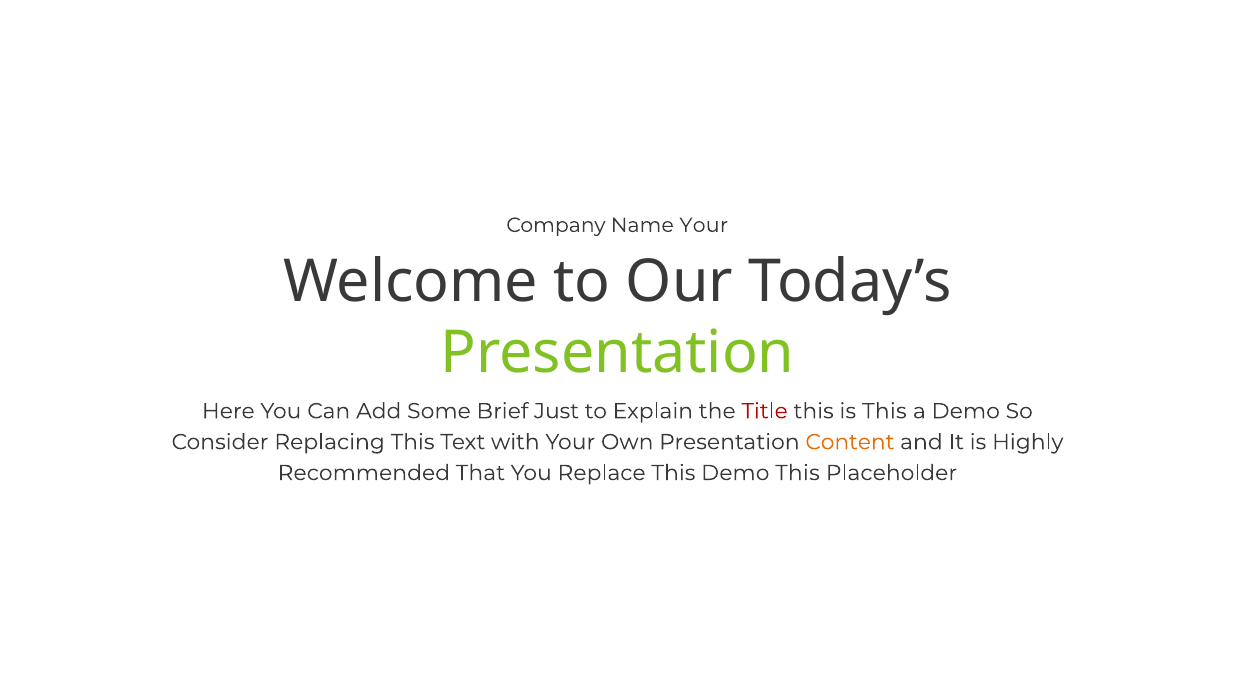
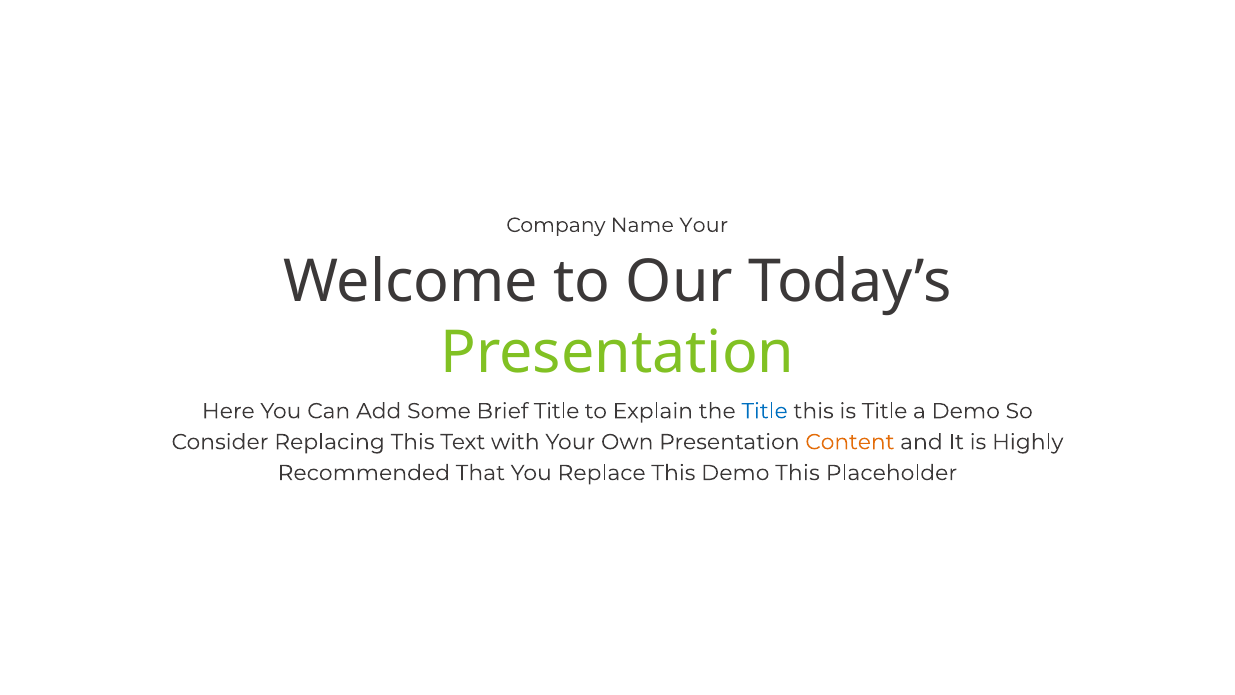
Brief Just: Just -> Title
Title at (765, 411) colour: red -> blue
is This: This -> Title
